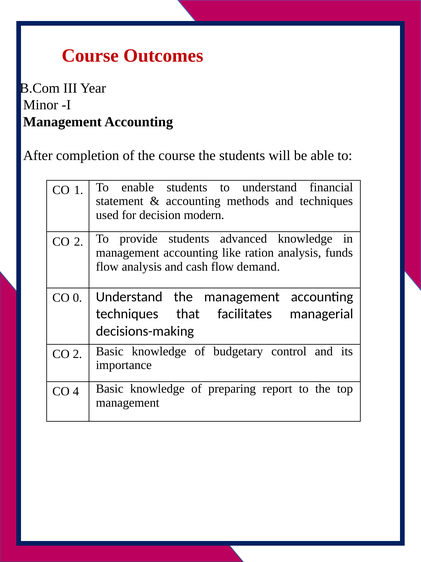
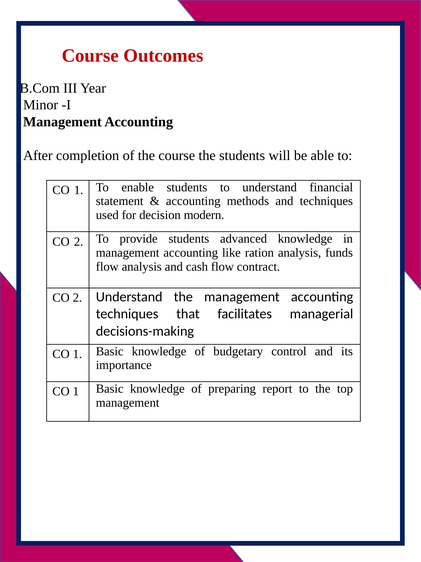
demand: demand -> contract
0 at (77, 298): 0 -> 2
2 at (77, 354): 2 -> 1
4 at (76, 391): 4 -> 1
